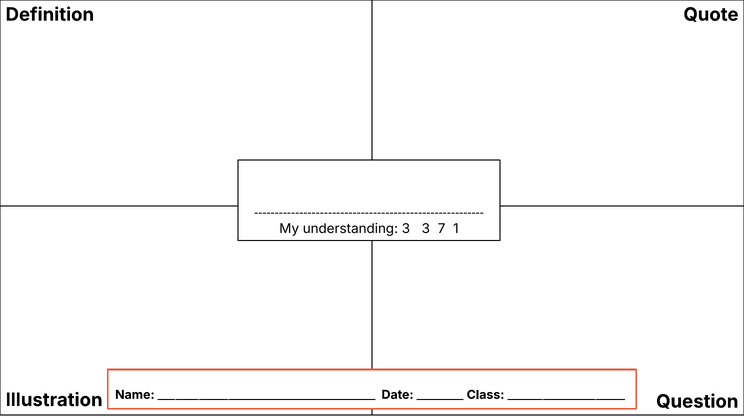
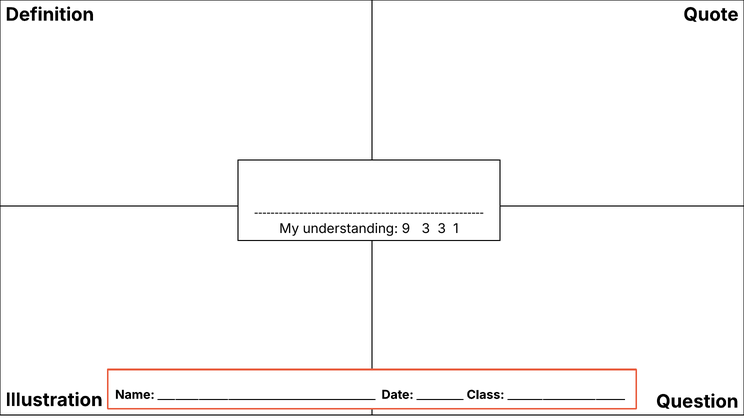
understanding 3: 3 -> 9
3 7: 7 -> 3
